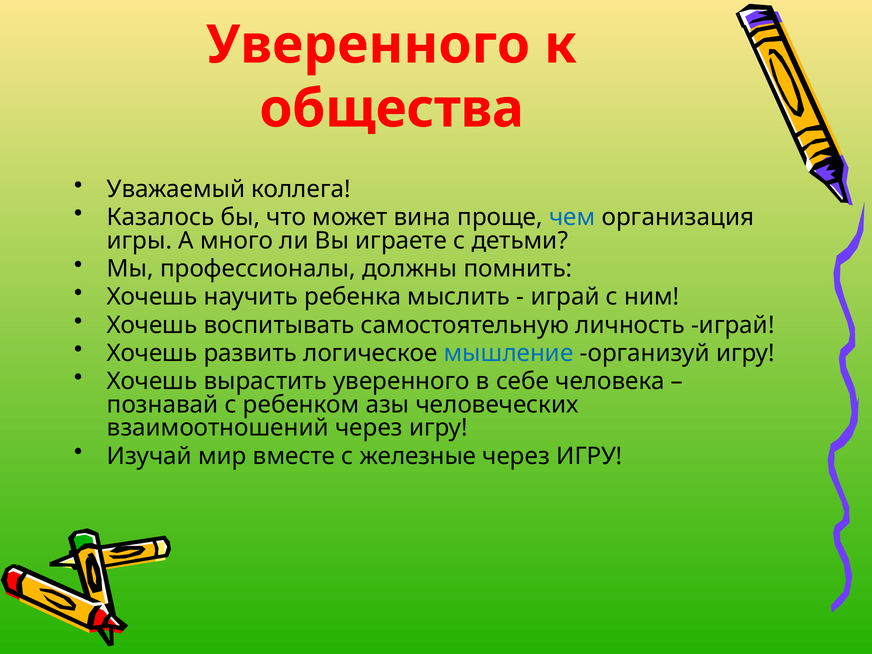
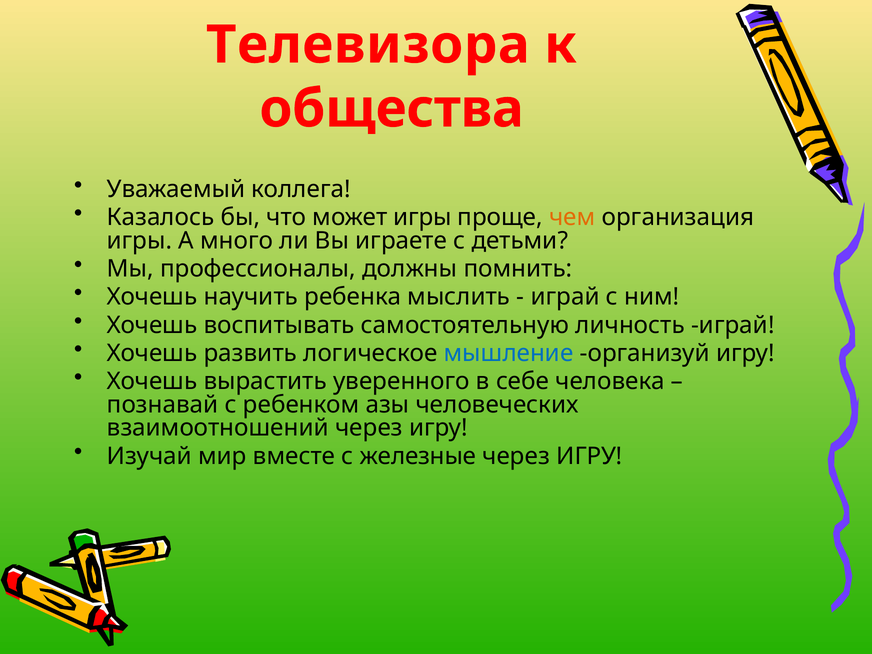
Уверенного at (368, 45): Уверенного -> Телевизора
может вина: вина -> игры
чем colour: blue -> orange
